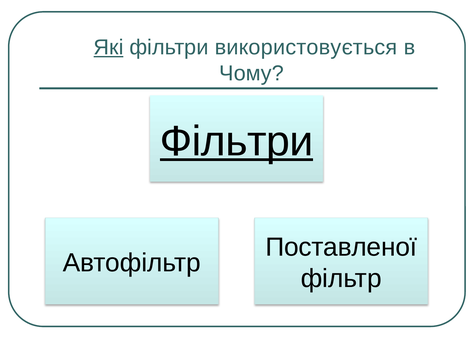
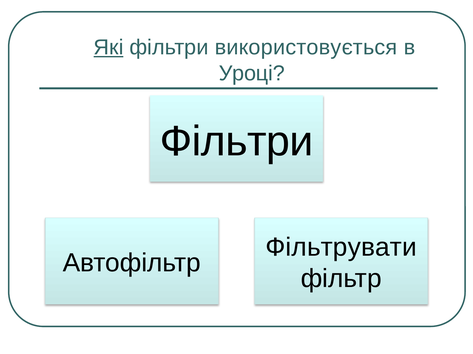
Чому: Чому -> Уроці
Фільтри at (237, 142) underline: present -> none
Поставленої: Поставленої -> Фільтрувати
